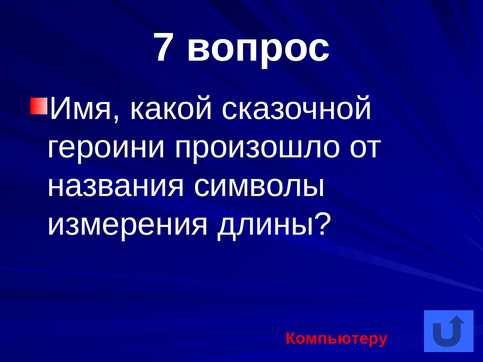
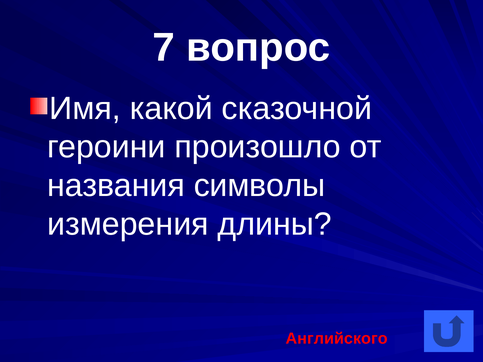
Компьютеру: Компьютеру -> Английского
